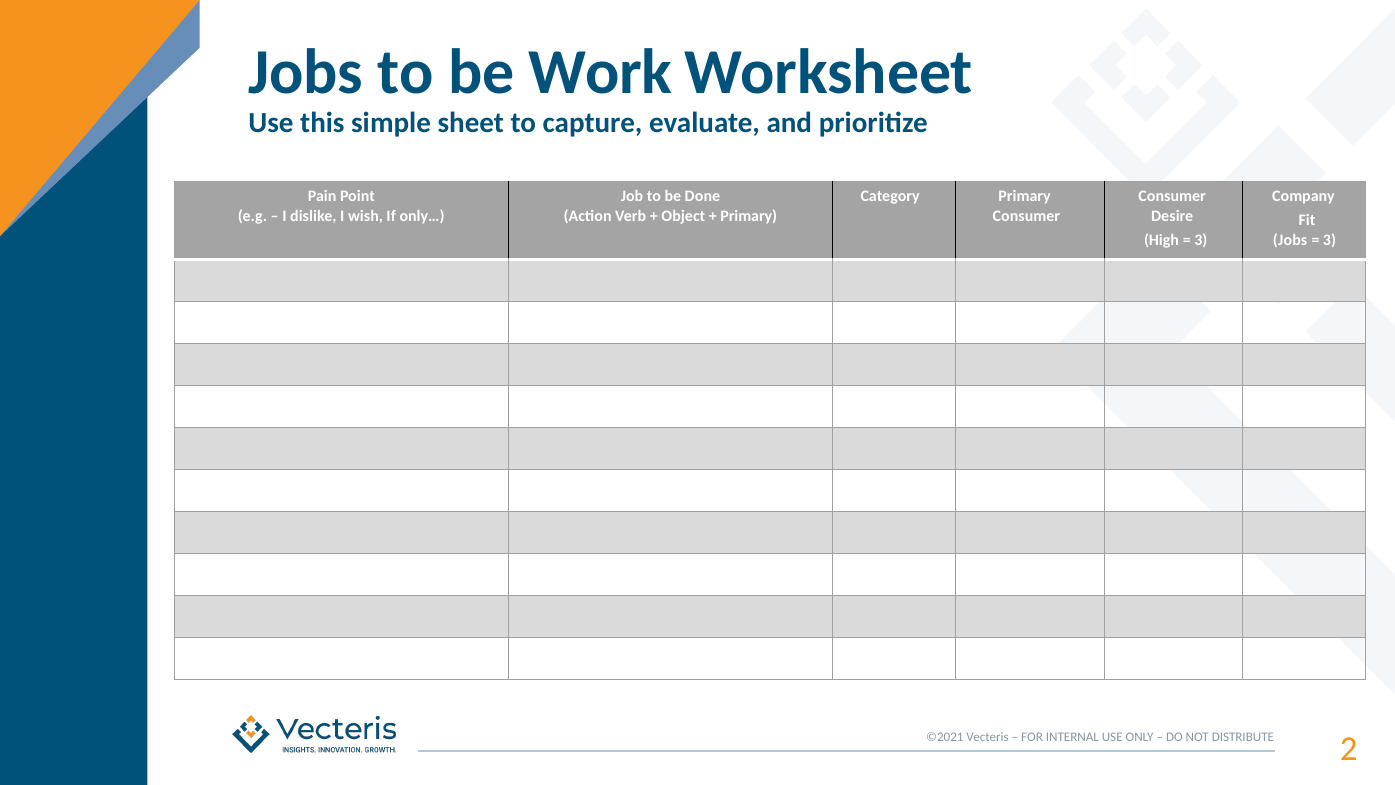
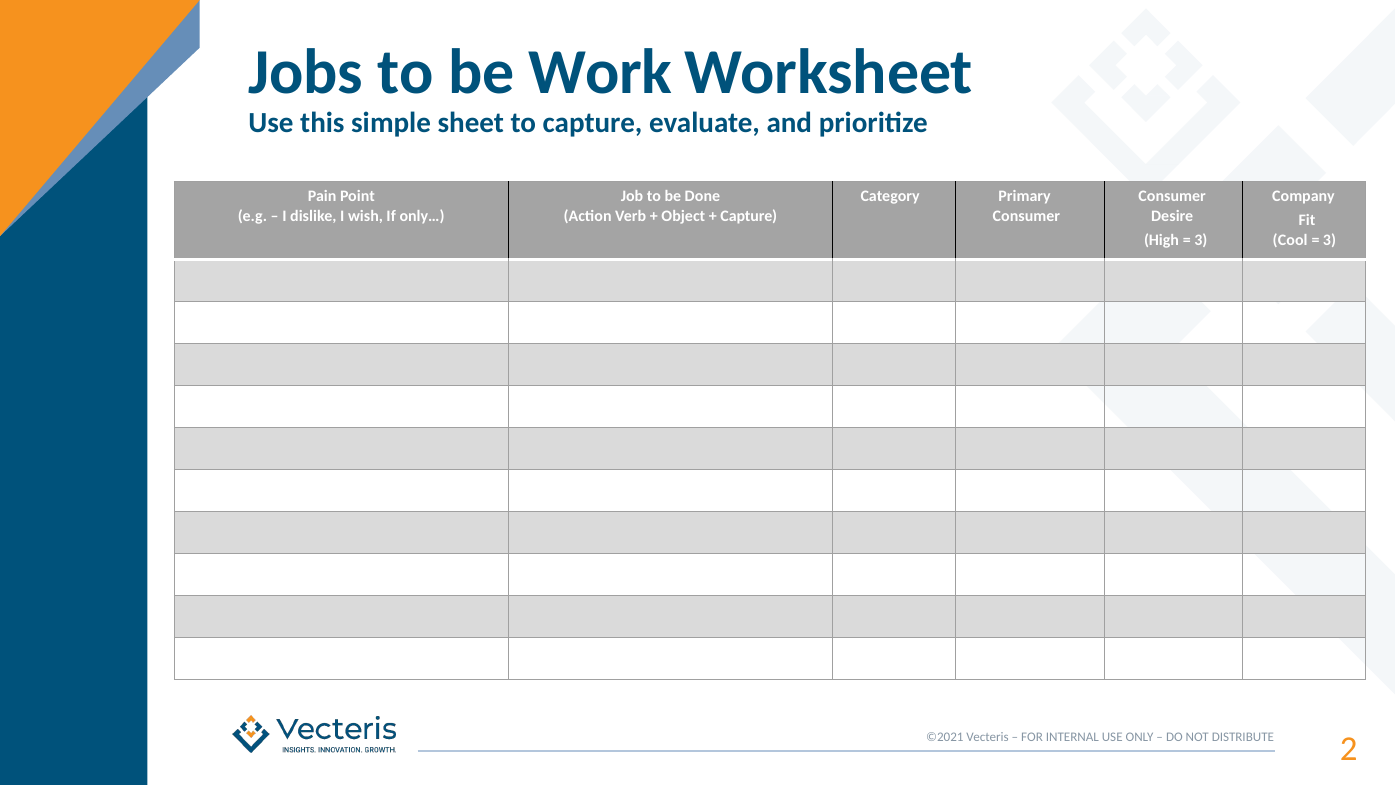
Primary at (749, 216): Primary -> Capture
Jobs at (1290, 240): Jobs -> Cool
